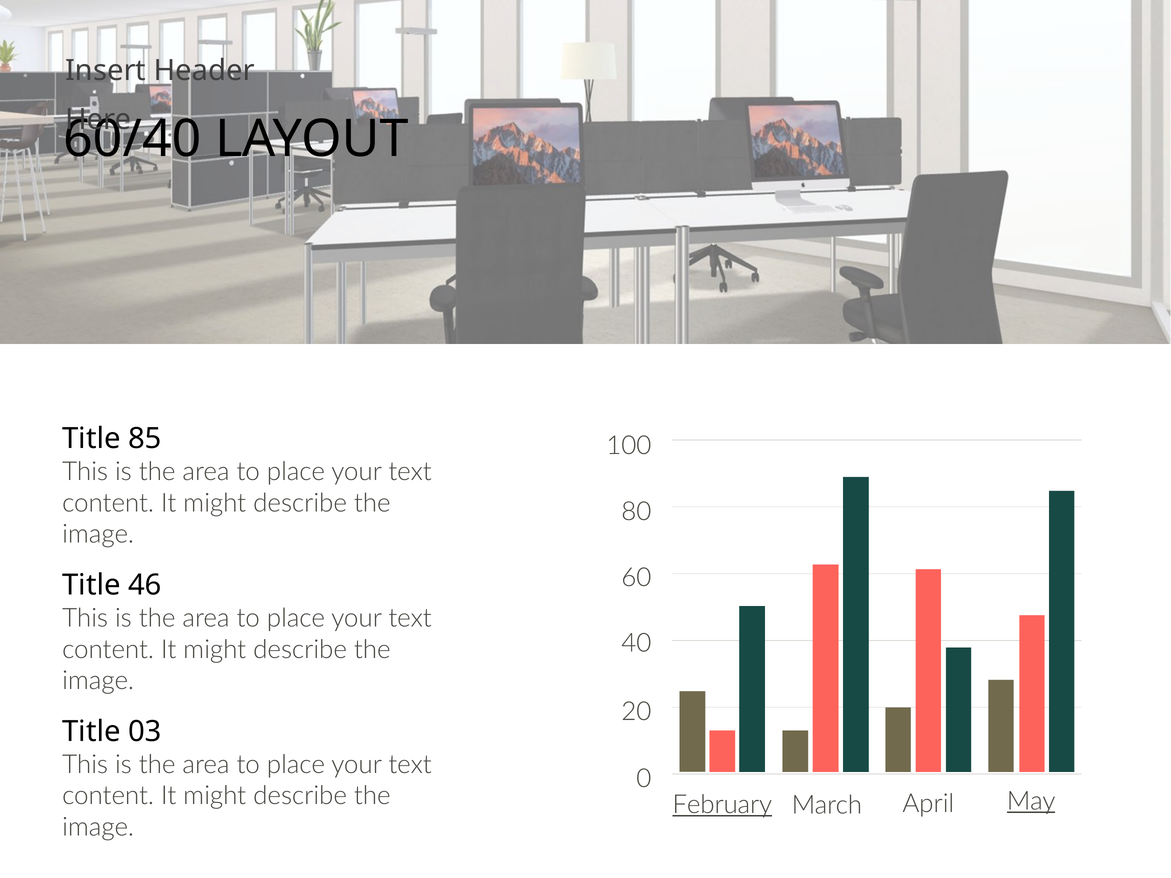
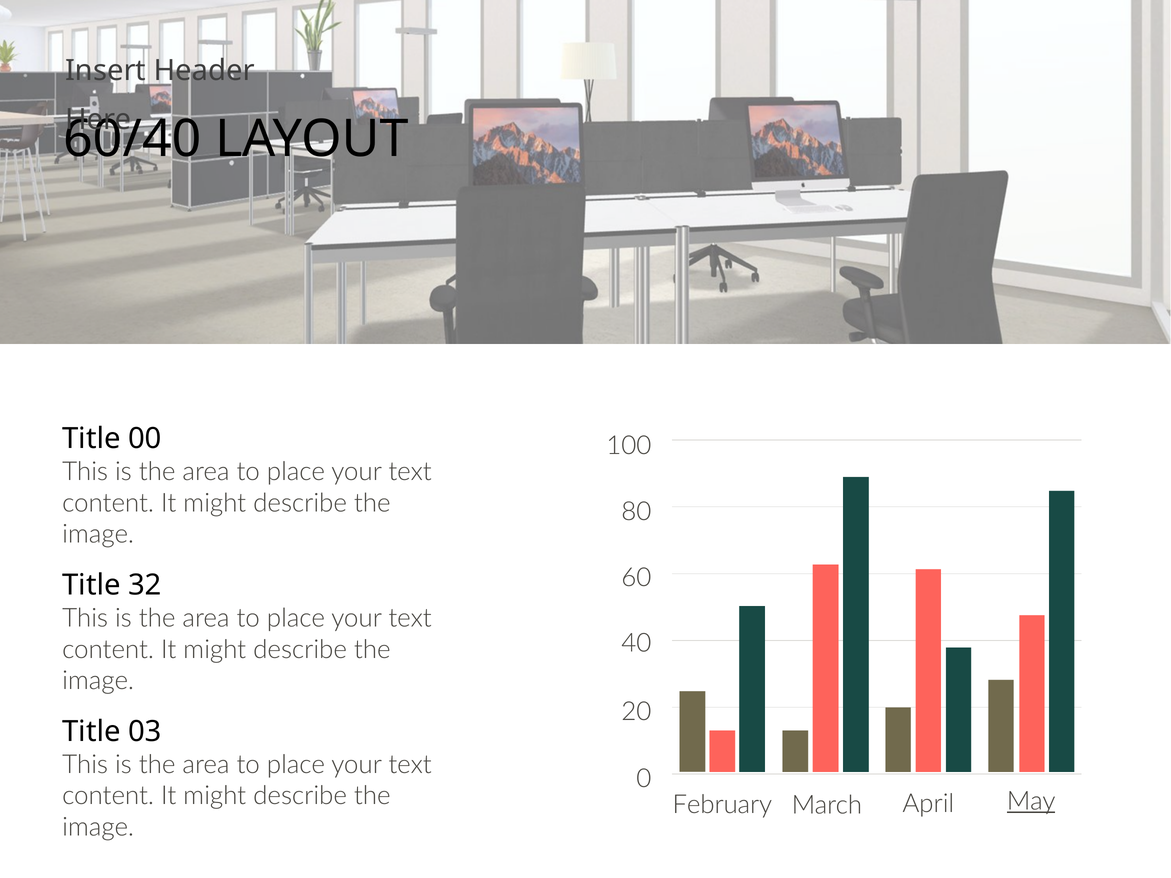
85: 85 -> 00
46: 46 -> 32
February underline: present -> none
